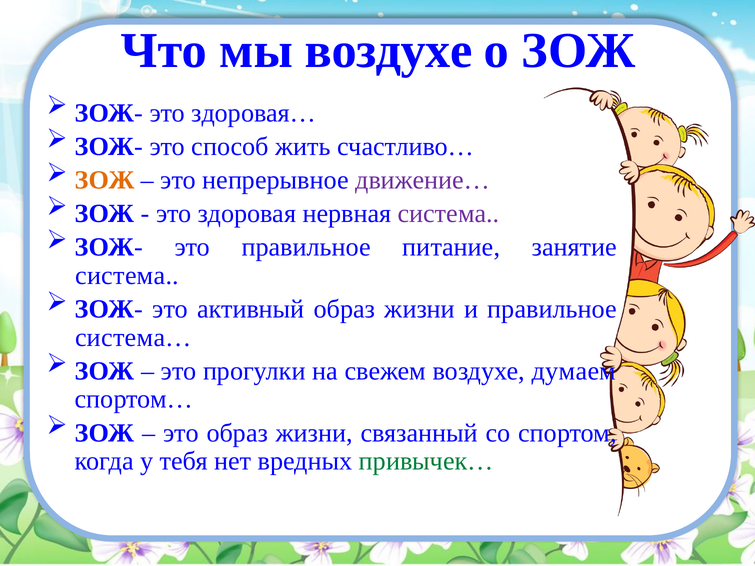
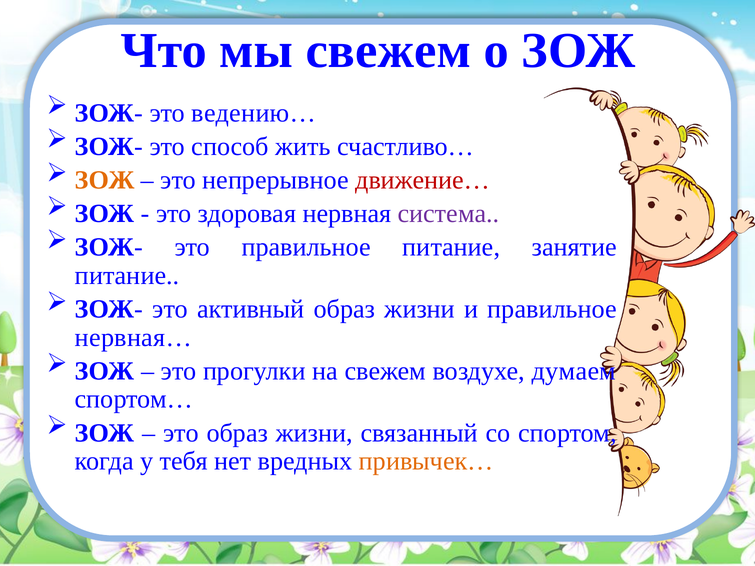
мы воздухе: воздухе -> свежем
здоровая…: здоровая… -> ведению…
движение… colour: purple -> red
система at (127, 276): система -> питание
система…: система… -> нервная…
привычек… colour: green -> orange
